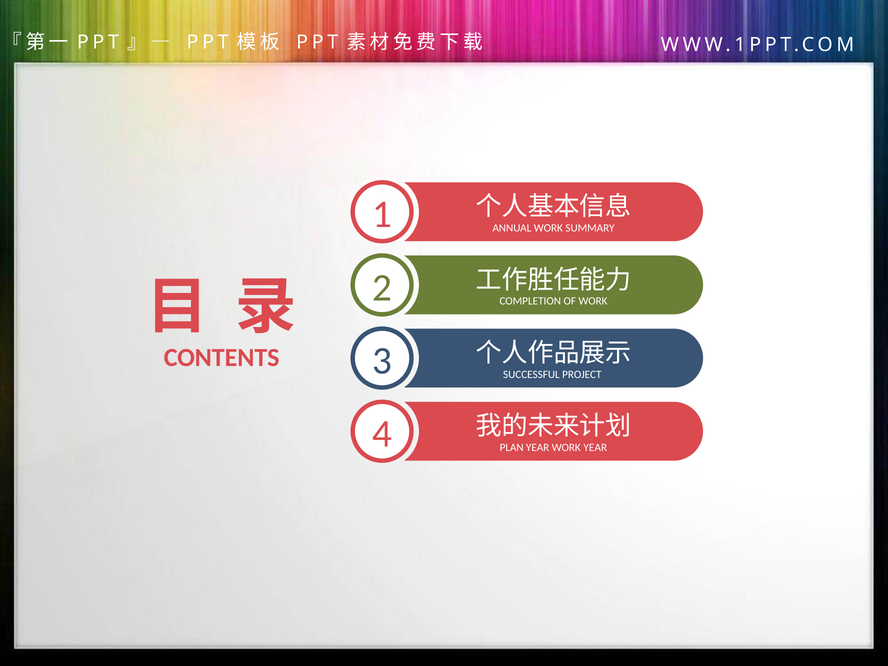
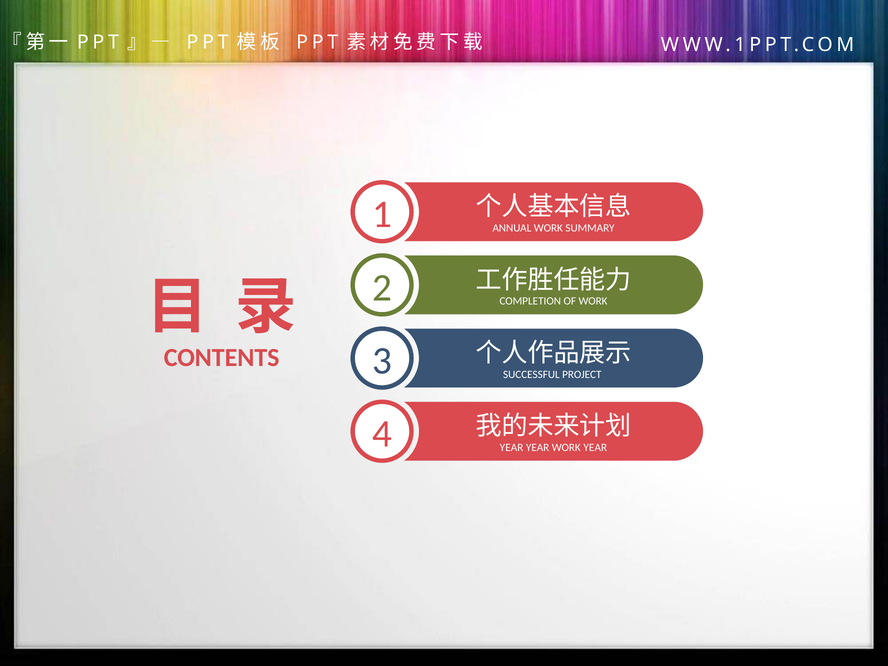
PLAN at (512, 448): PLAN -> YEAR
